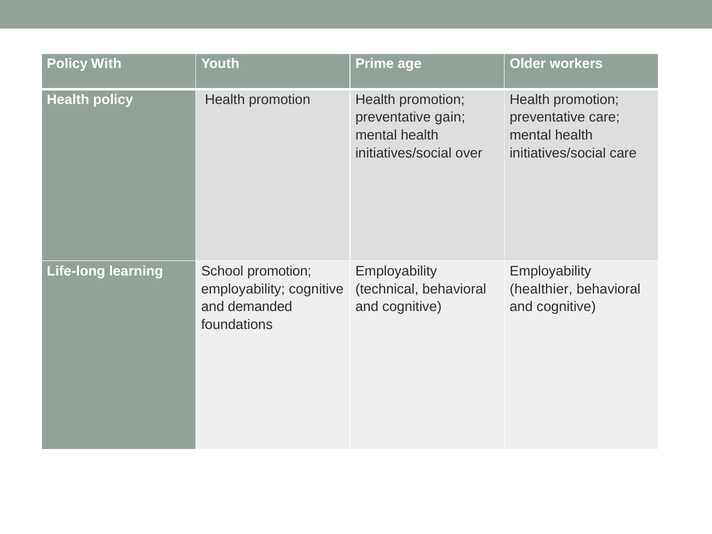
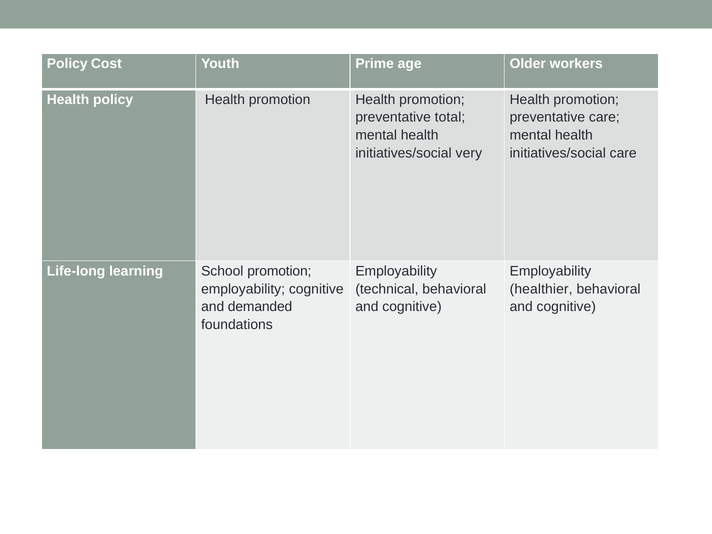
With: With -> Cost
gain: gain -> total
over: over -> very
